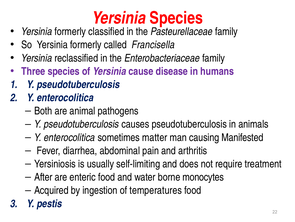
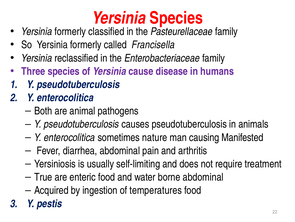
matter: matter -> nature
After: After -> True
borne monocytes: monocytes -> abdominal
